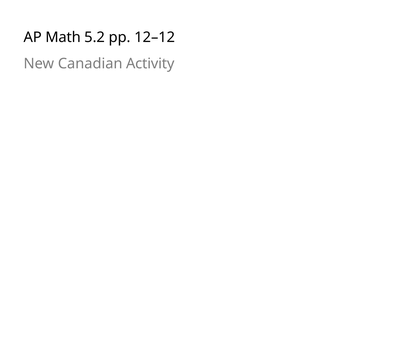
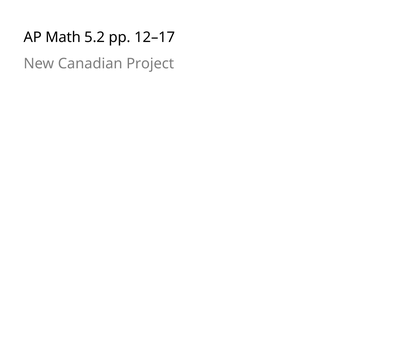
12–12: 12–12 -> 12–17
Activity: Activity -> Project
